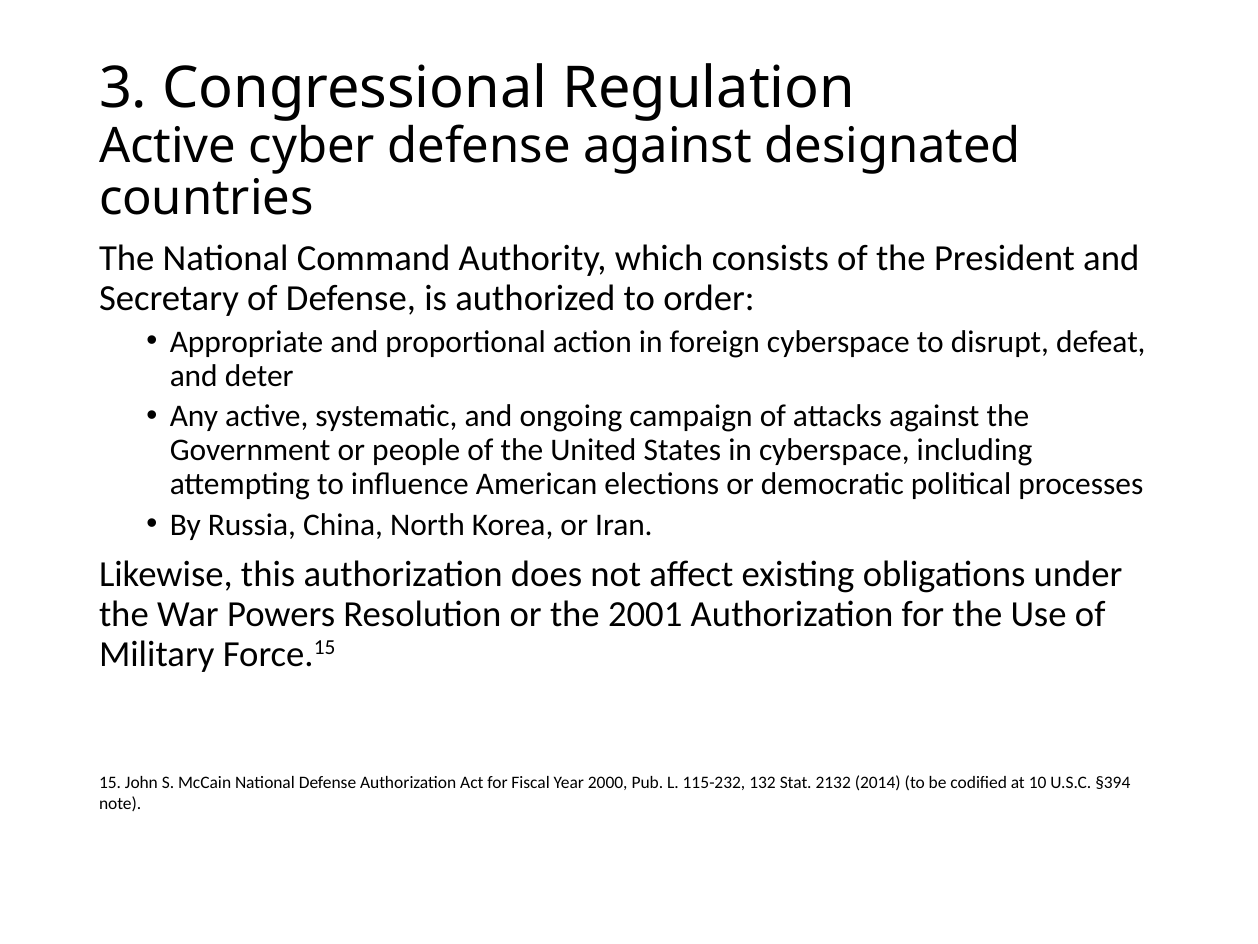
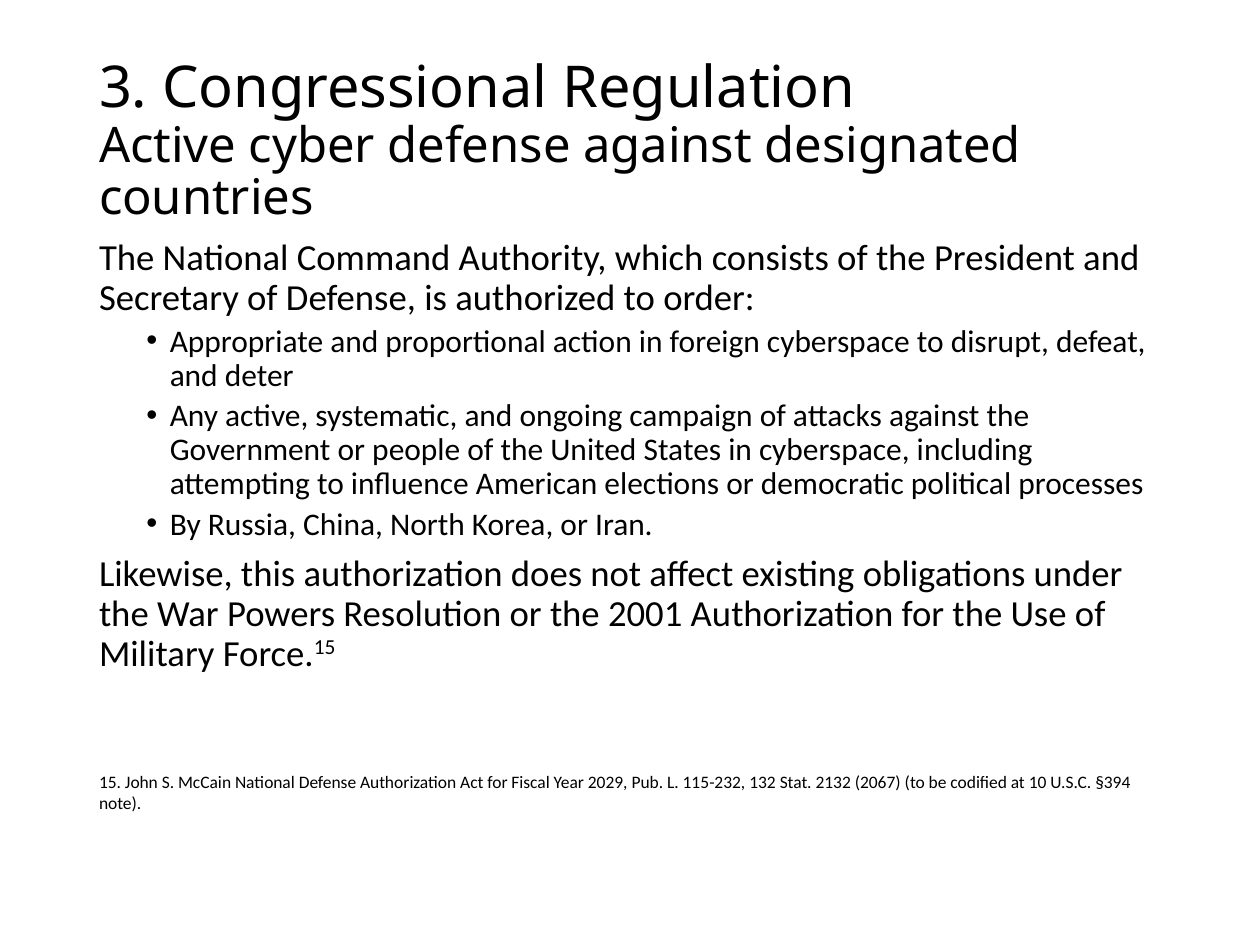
2000: 2000 -> 2029
2014: 2014 -> 2067
